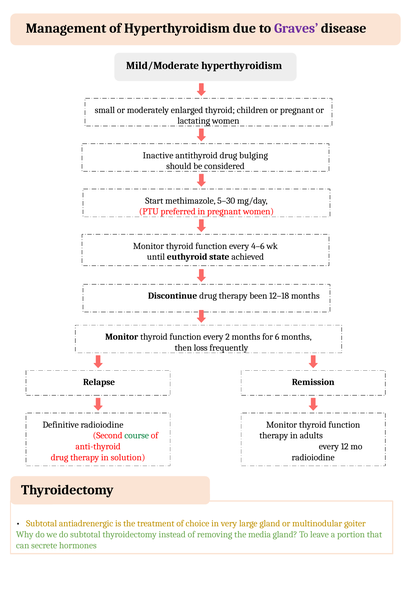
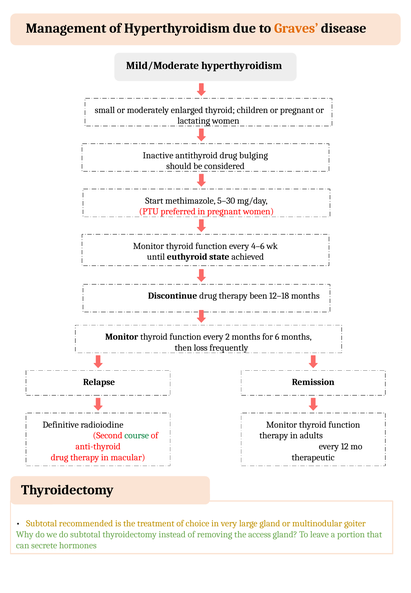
Graves colour: purple -> orange
solution: solution -> macular
radioiodine at (313, 458): radioiodine -> therapeutic
antiadrenergic: antiadrenergic -> recommended
media: media -> access
